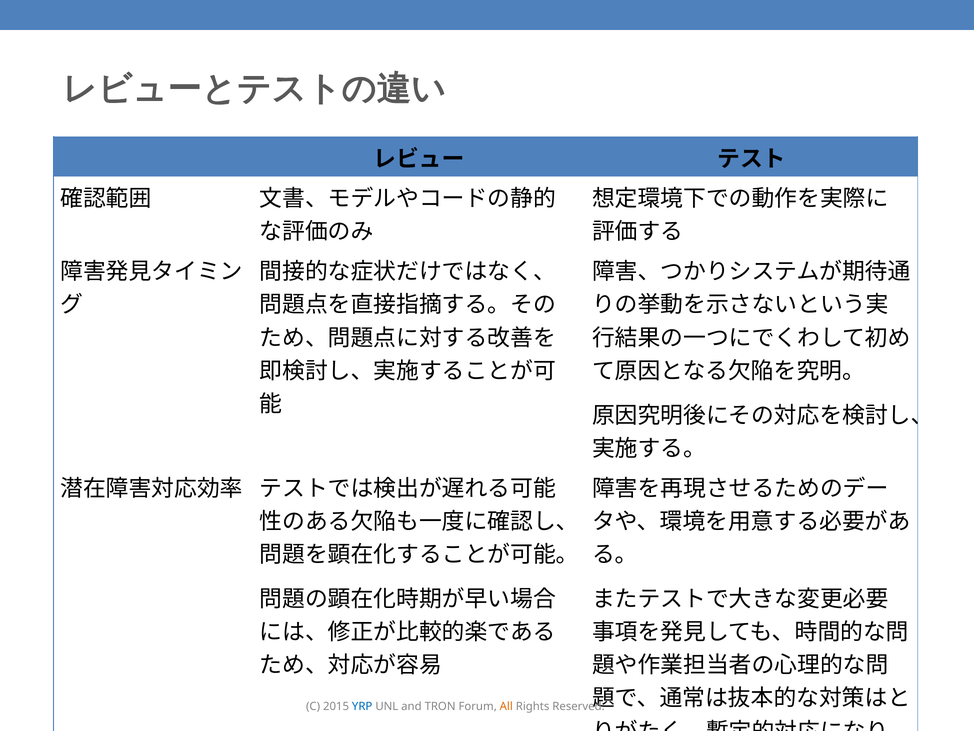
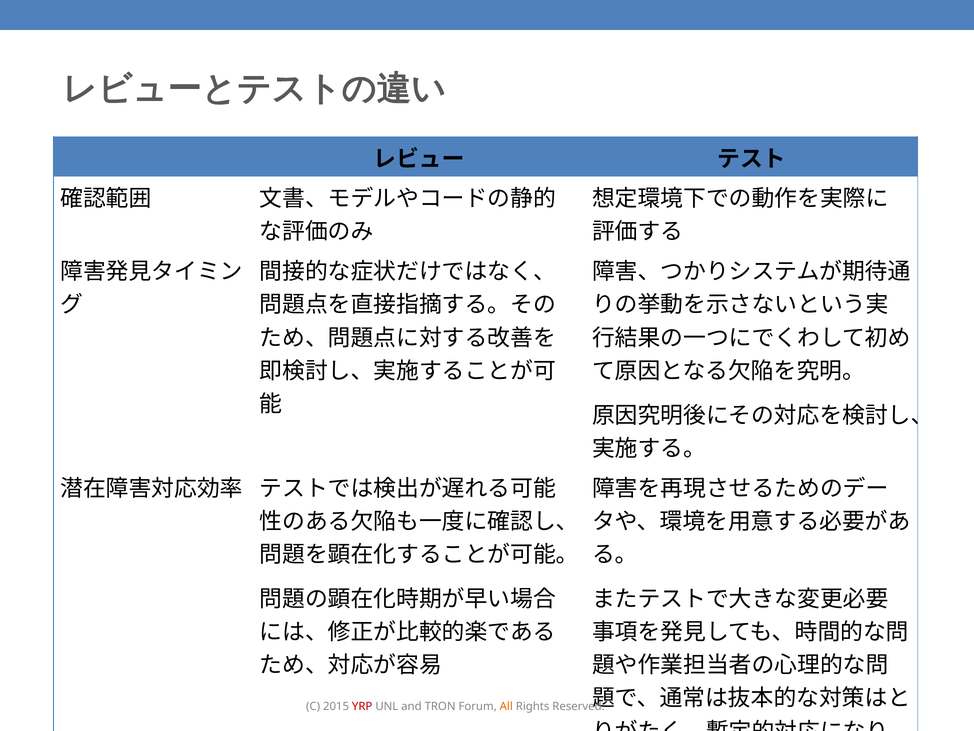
YRP colour: blue -> red
